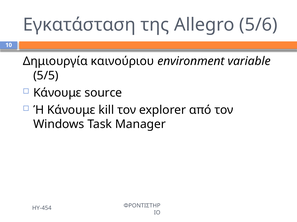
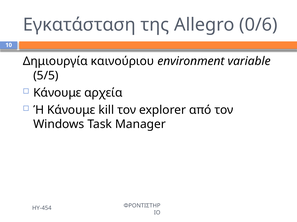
5/6: 5/6 -> 0/6
source: source -> αρχεία
